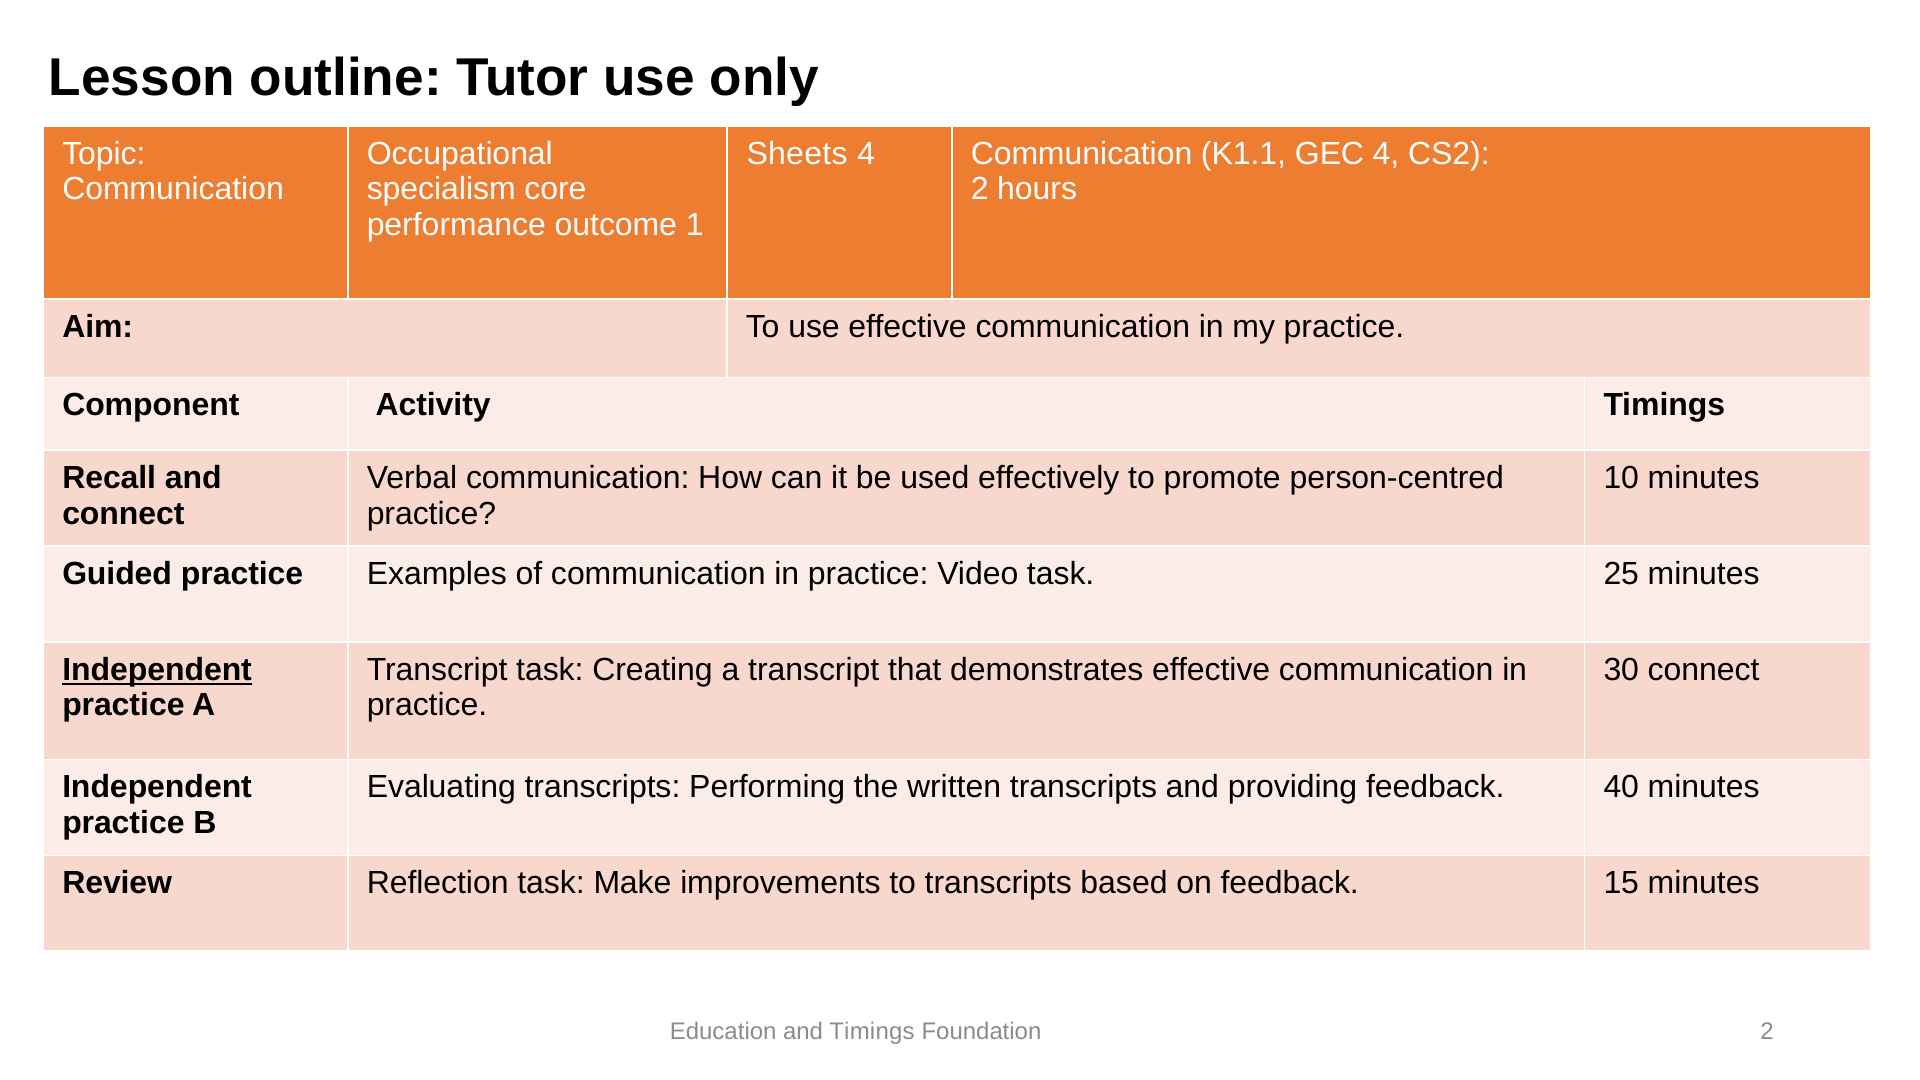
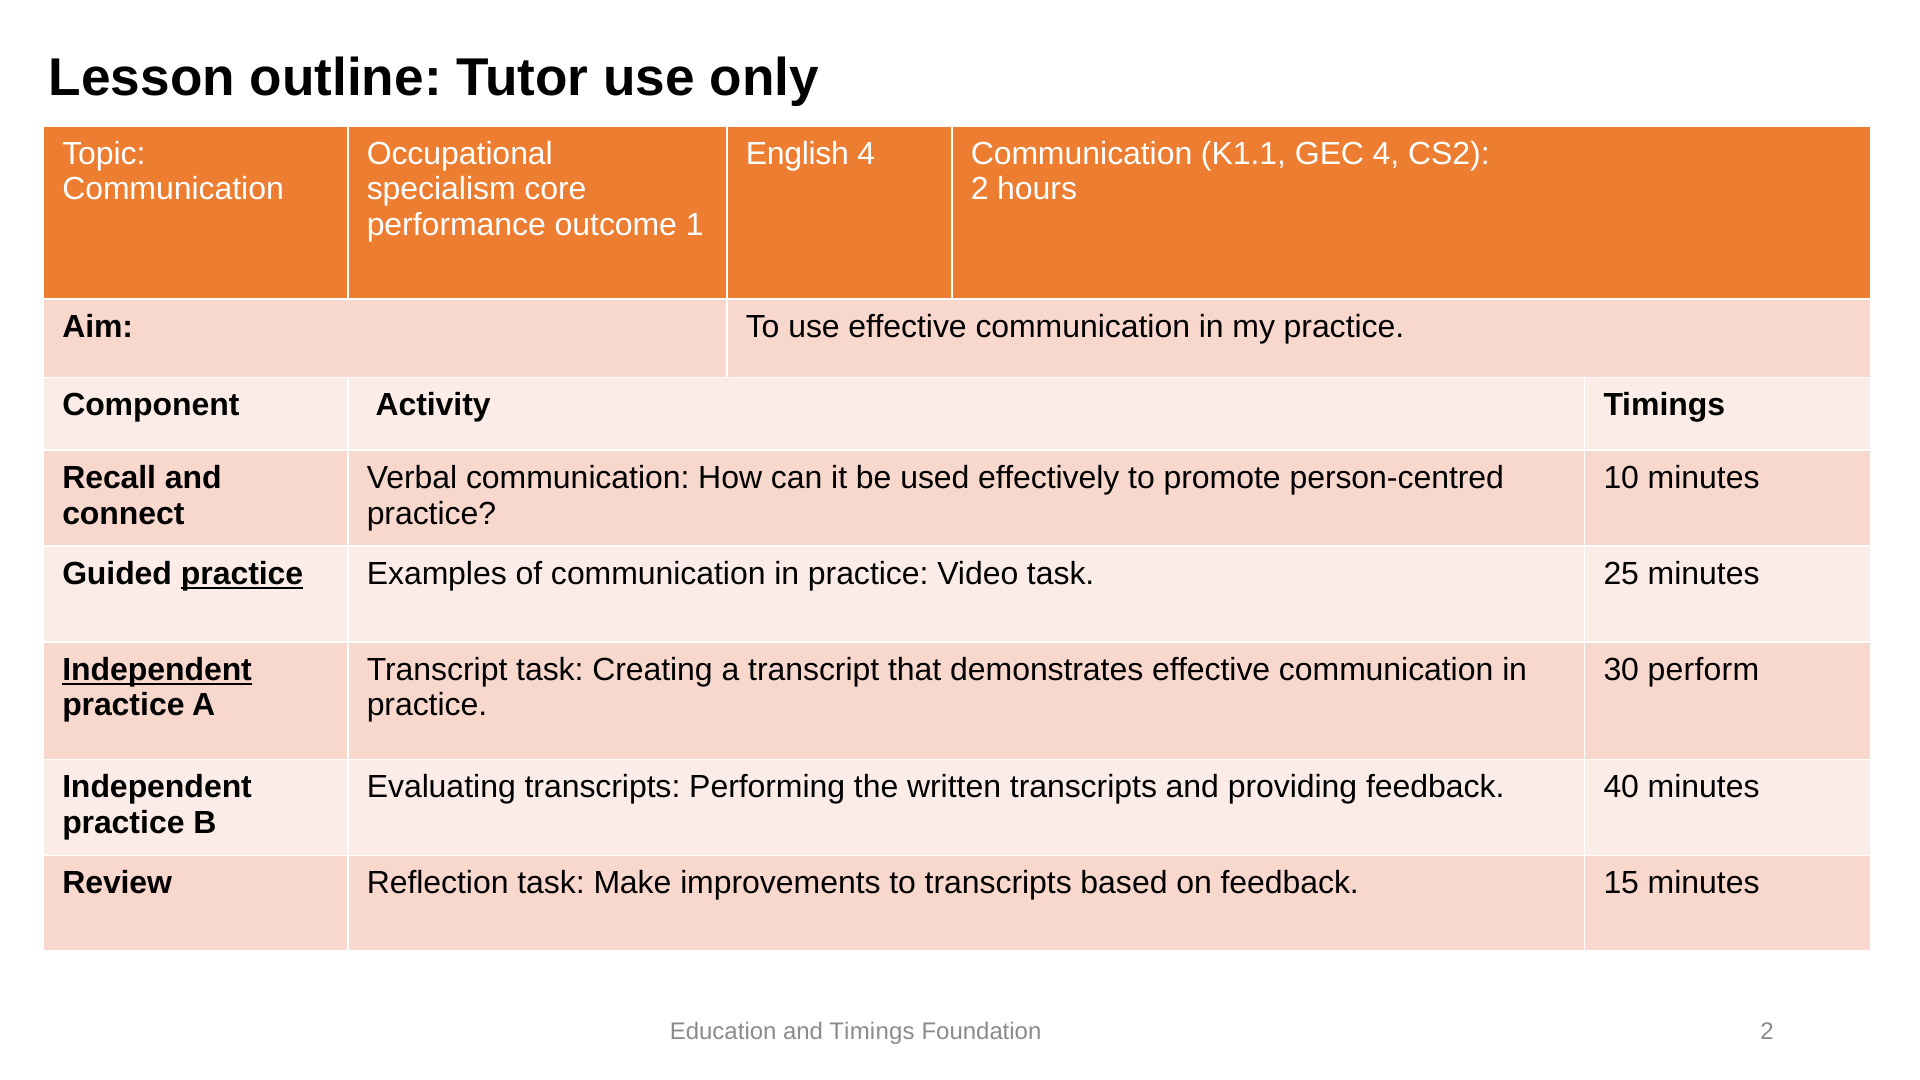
Sheets: Sheets -> English
practice at (242, 574) underline: none -> present
30 connect: connect -> perform
